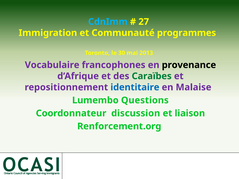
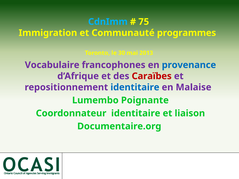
27: 27 -> 75
provenance colour: black -> blue
Caraïbes colour: green -> red
Questions: Questions -> Poignante
Coordonnateur discussion: discussion -> identitaire
Renforcement.org: Renforcement.org -> Documentaire.org
